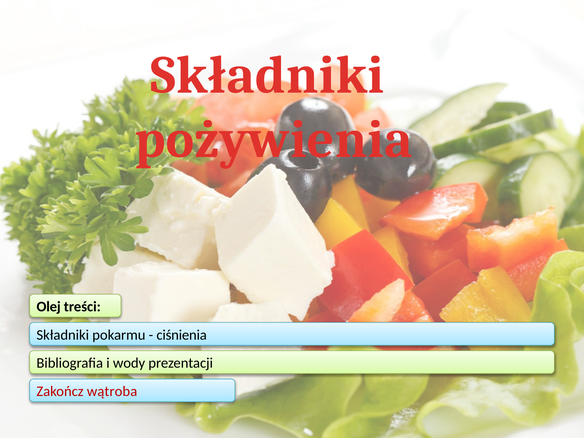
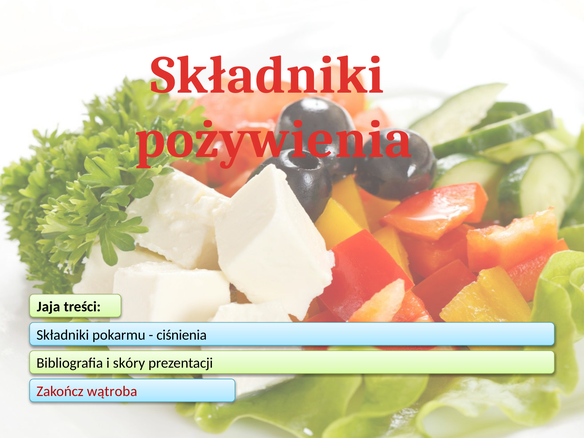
Olej: Olej -> Jaja
wody: wody -> skóry
